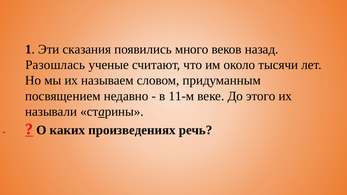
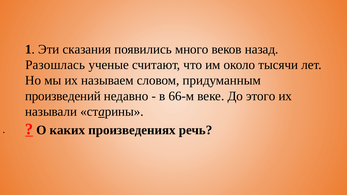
посвящением: посвящением -> произведений
11-м: 11-м -> 66-м
